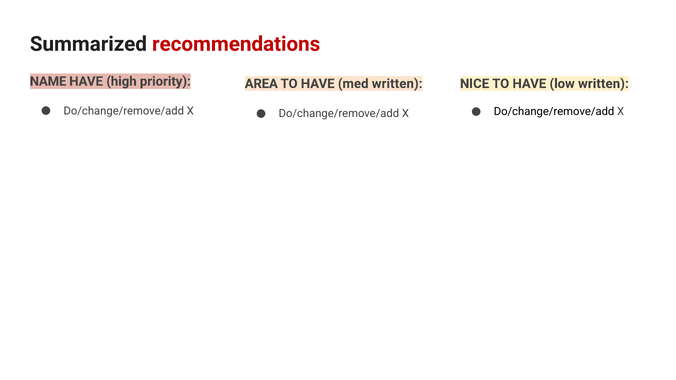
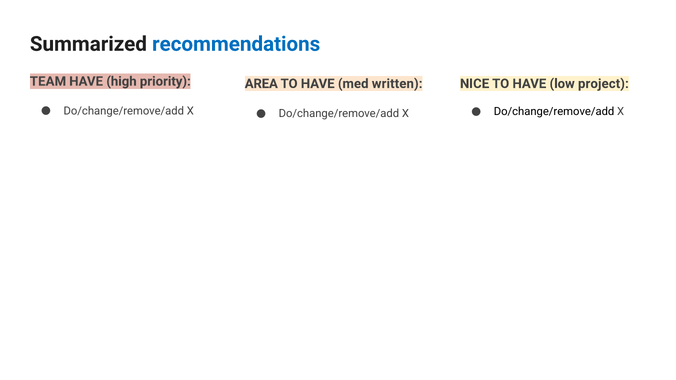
recommendations colour: red -> blue
NAME: NAME -> TEAM
low written: written -> project
